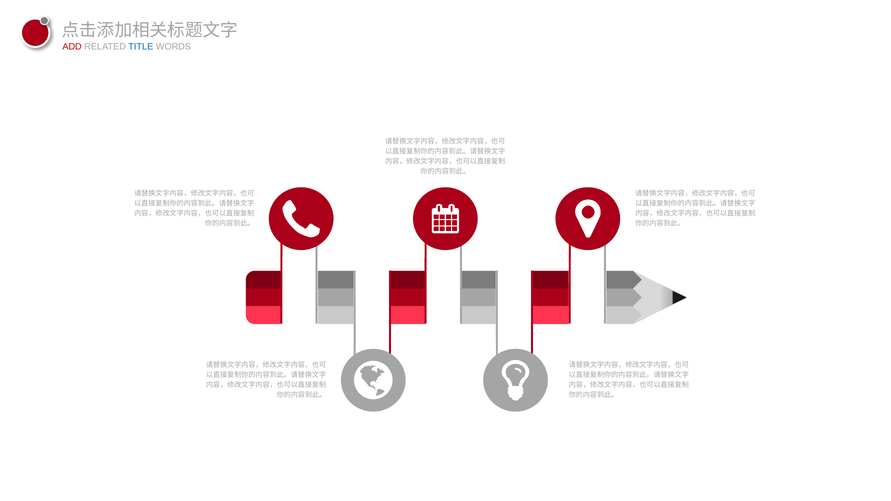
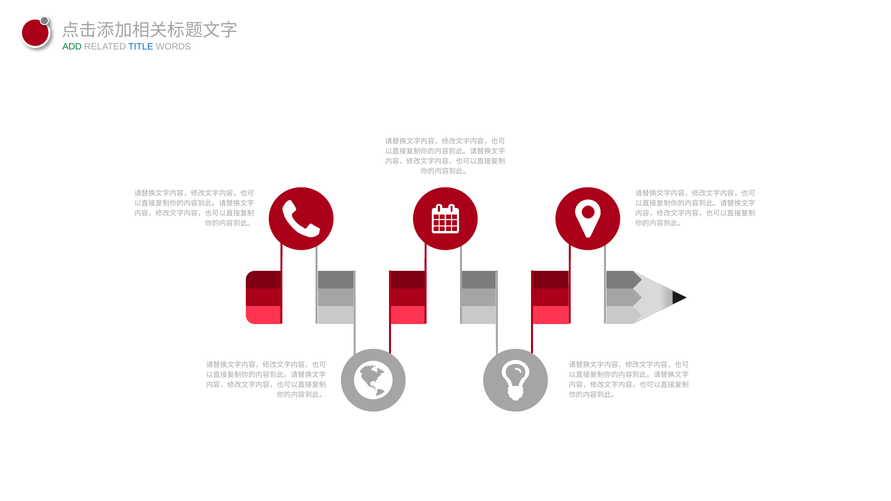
ADD colour: red -> green
